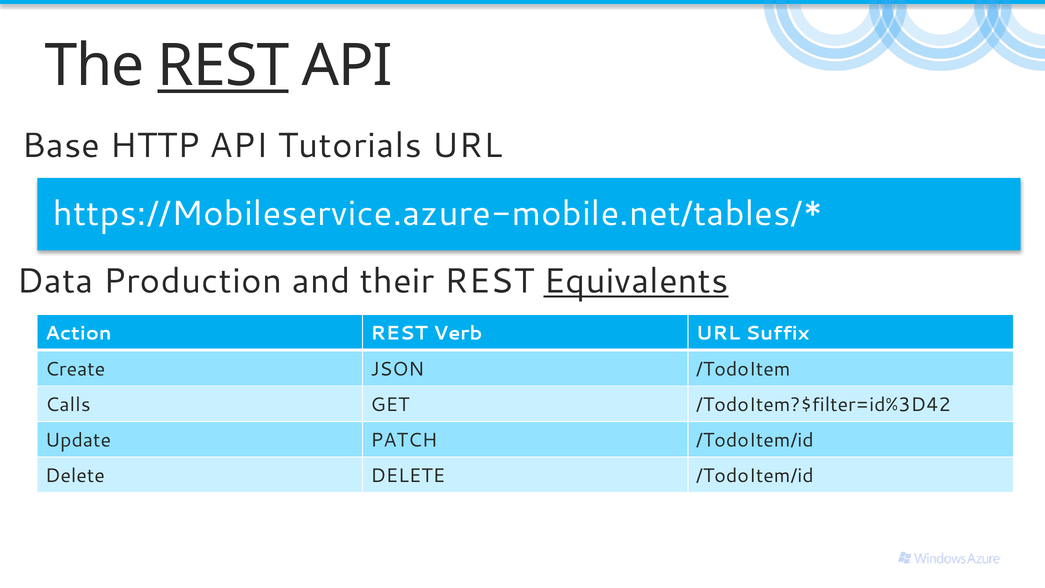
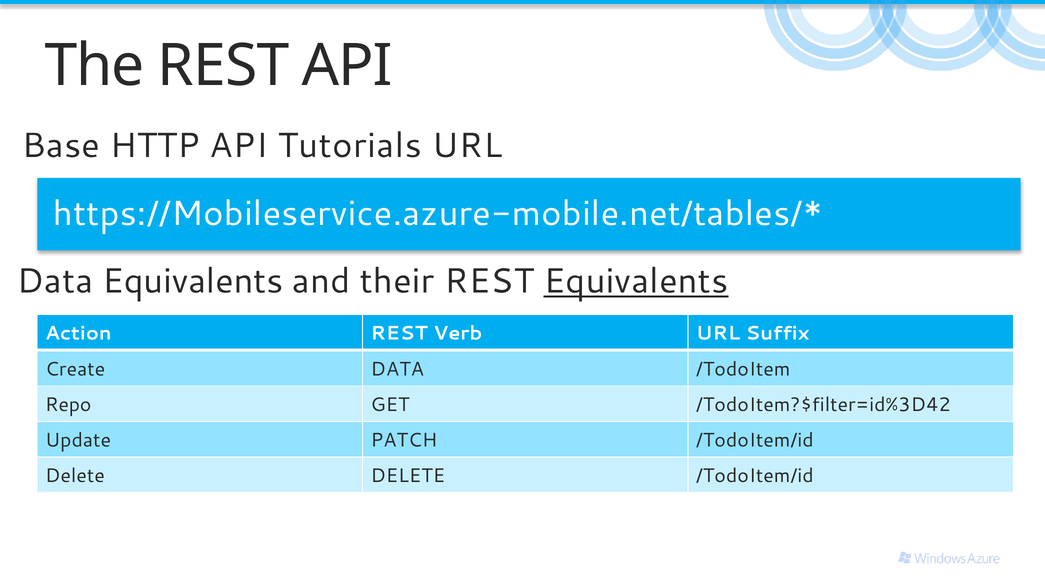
REST at (223, 66) underline: present -> none
Data Production: Production -> Equivalents
Create JSON: JSON -> DATA
Calls: Calls -> Repo
